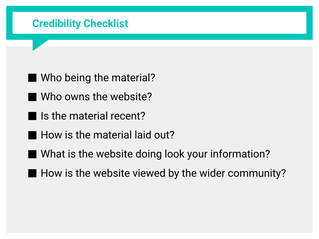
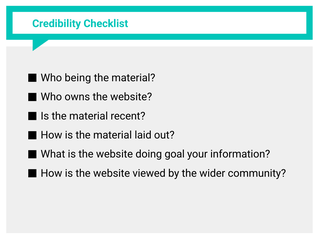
look: look -> goal
